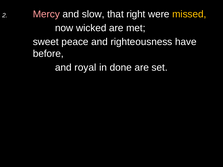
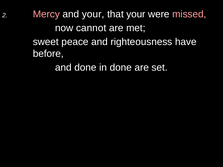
and slow: slow -> your
that right: right -> your
missed colour: yellow -> pink
wicked: wicked -> cannot
and royal: royal -> done
